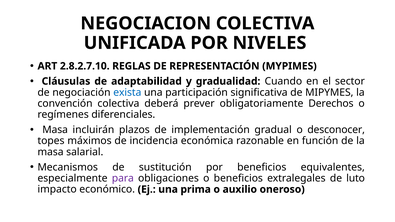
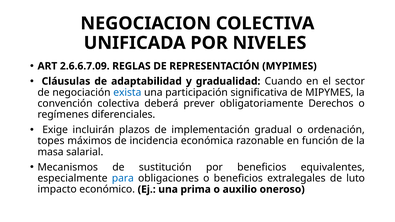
2.8.2.7.10: 2.8.2.7.10 -> 2.6.6.7.09
Masa at (55, 130): Masa -> Exige
desconocer: desconocer -> ordenación
para colour: purple -> blue
